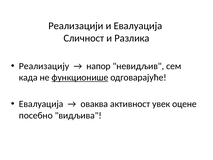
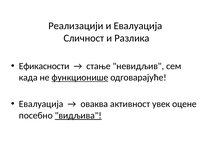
Реализацију: Реализацију -> Ефикасности
напор: напор -> стање
видљива underline: none -> present
